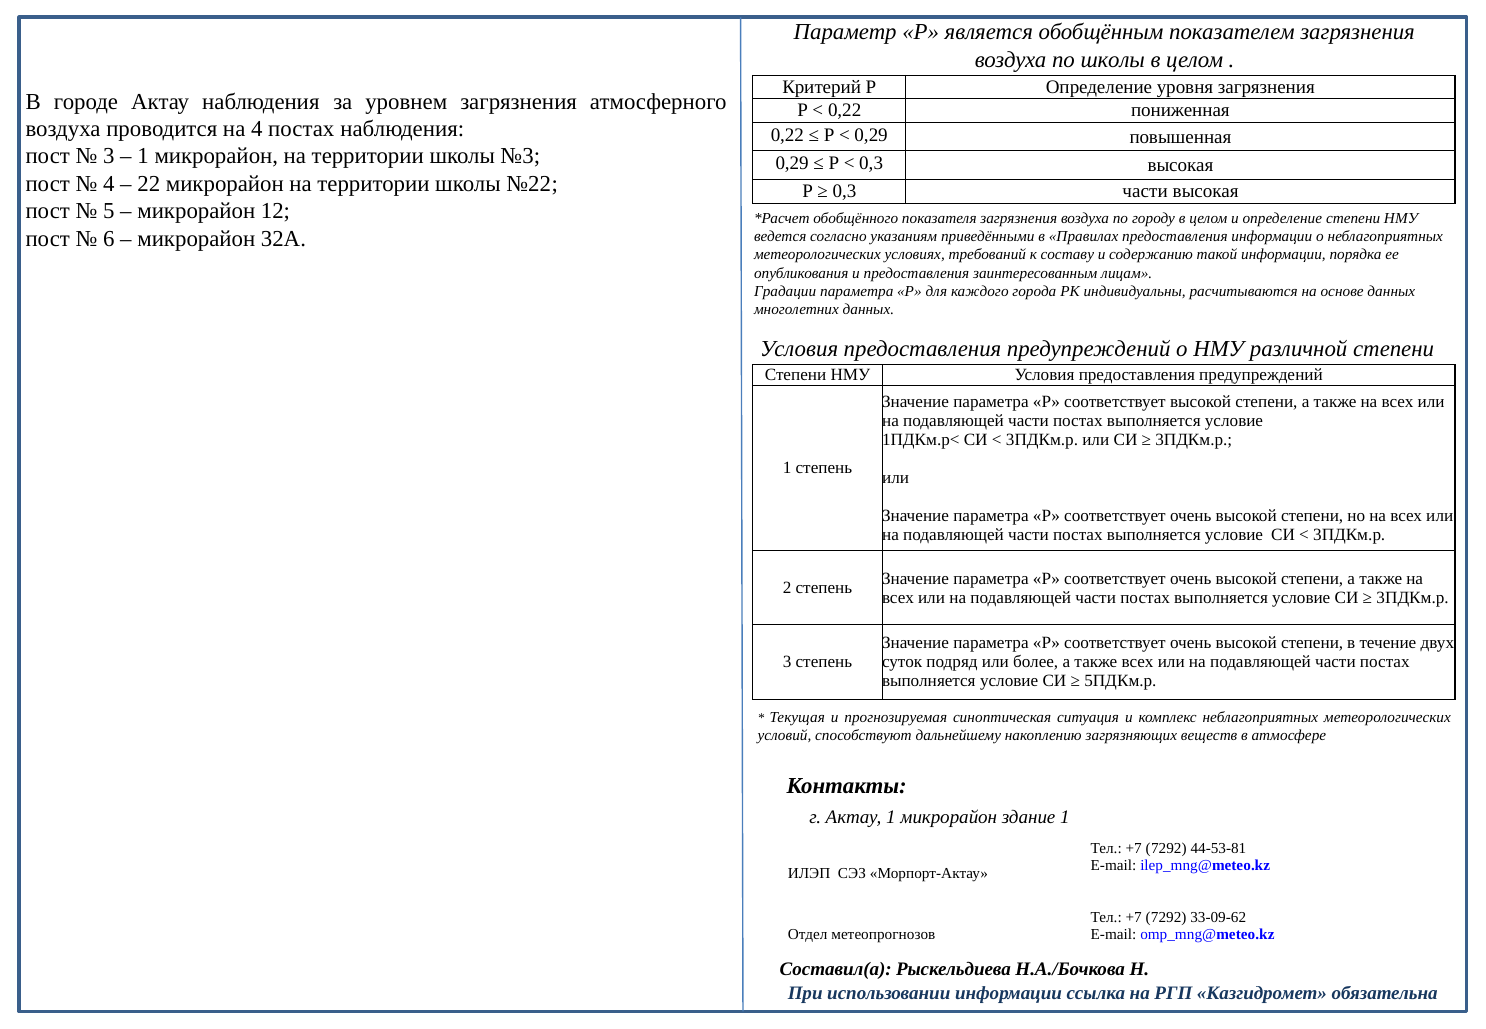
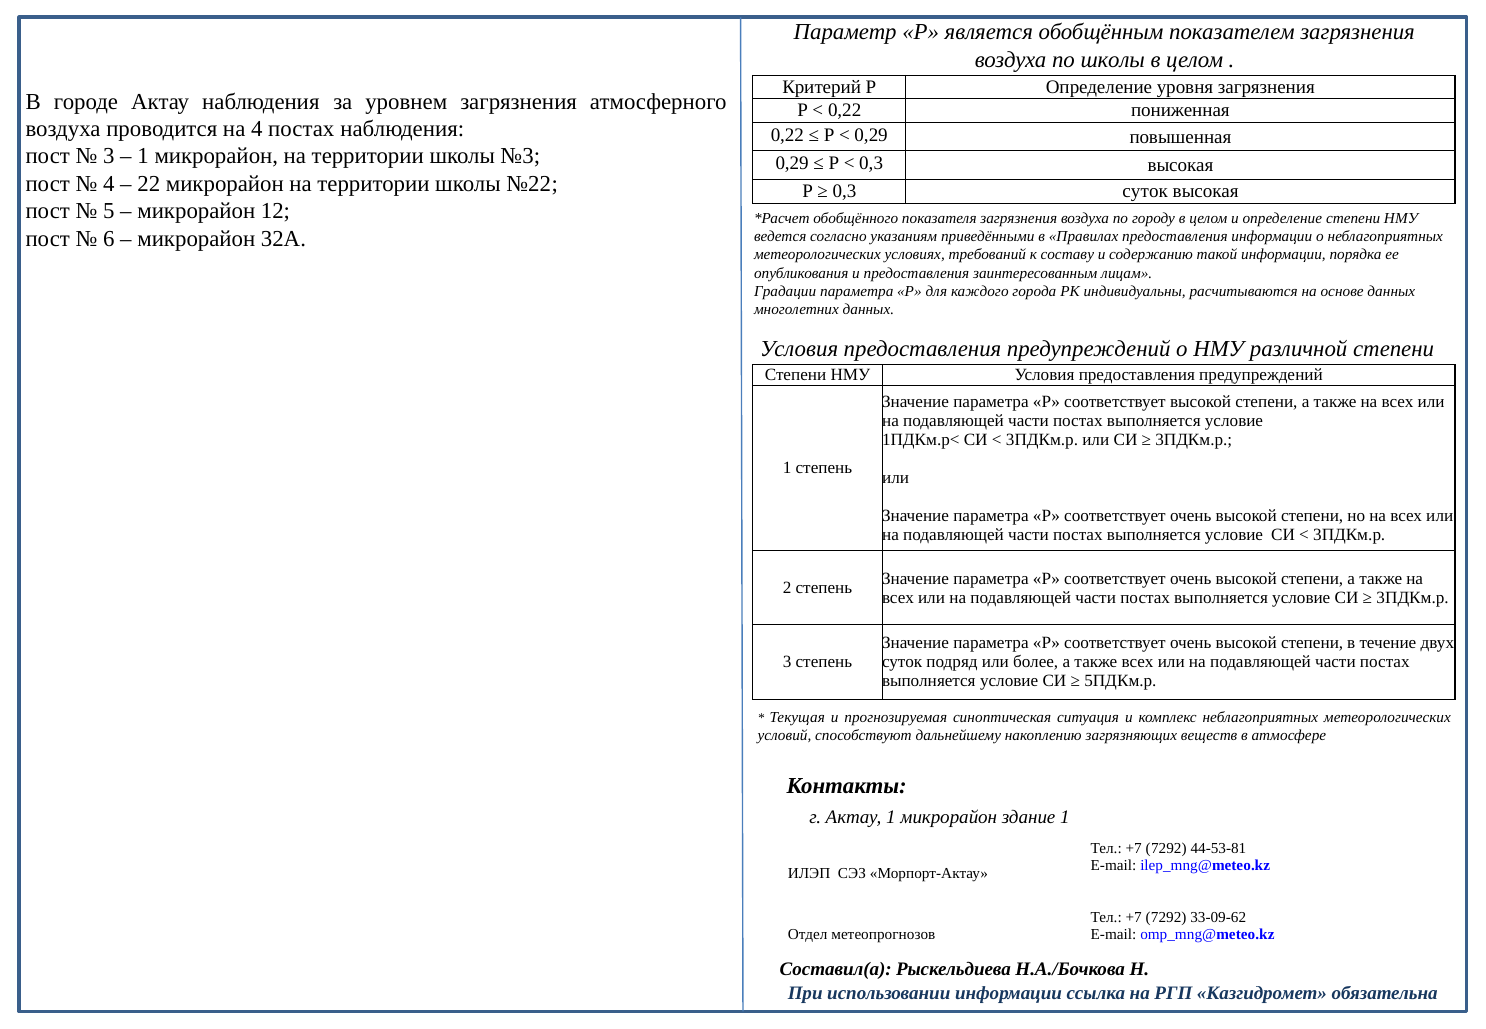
0,3 части: части -> суток
